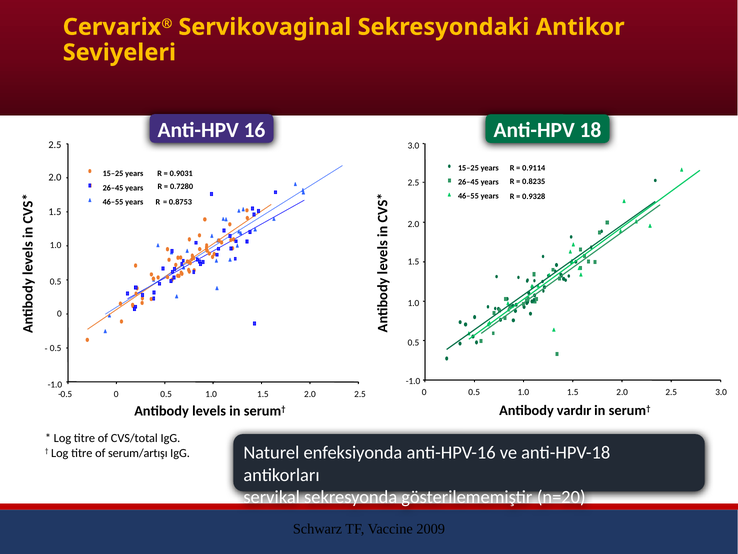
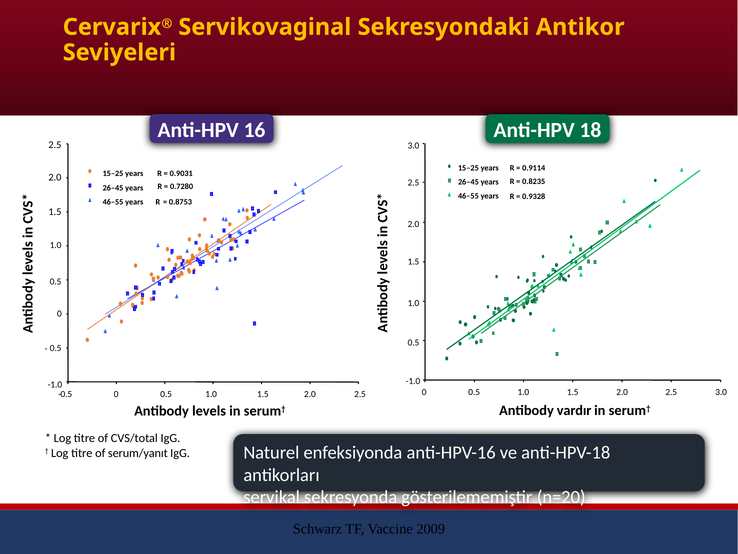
serum/artışı: serum/artışı -> serum/yanıt
